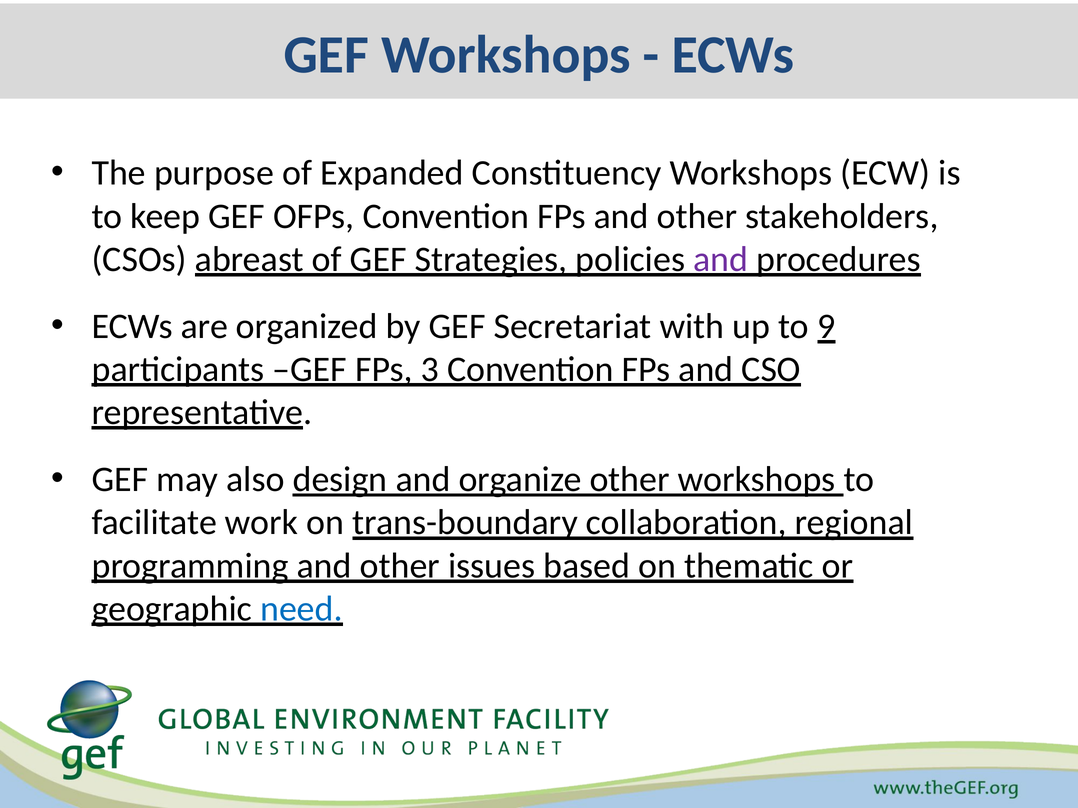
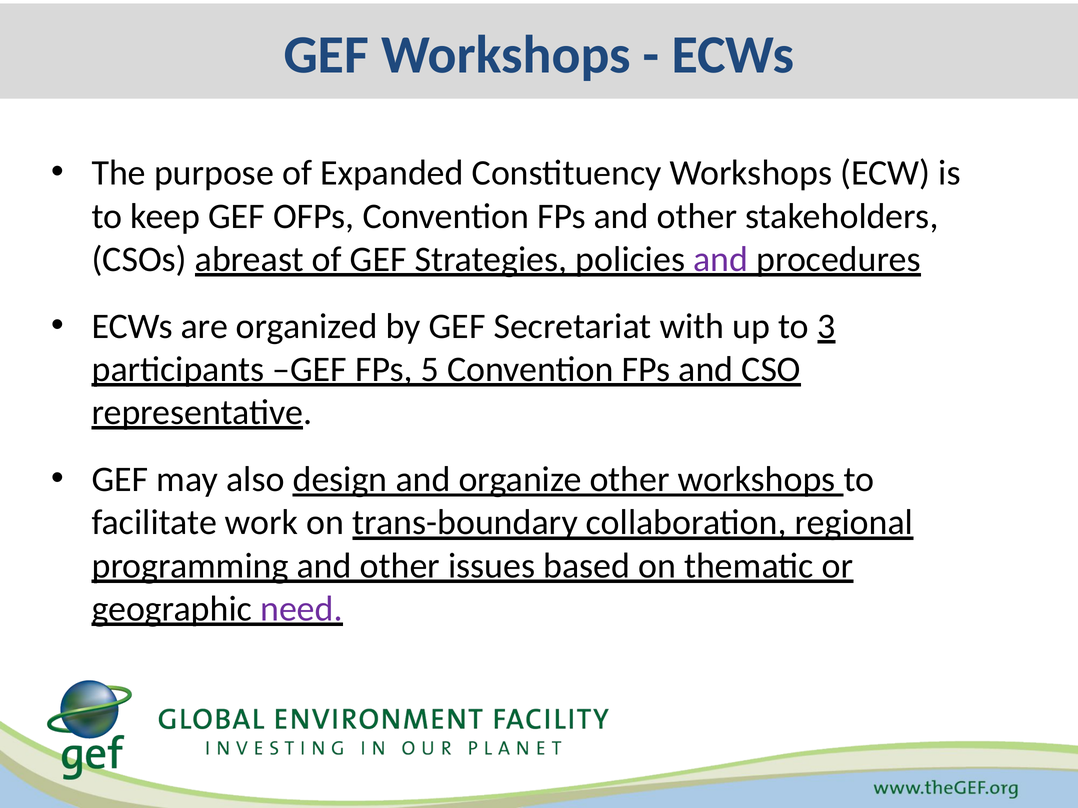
9: 9 -> 3
3: 3 -> 5
need colour: blue -> purple
